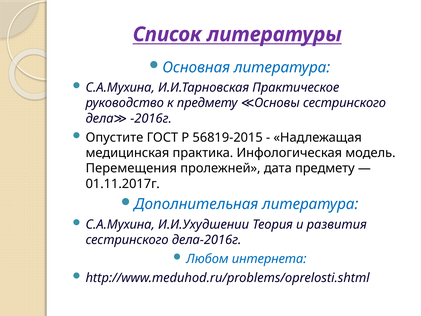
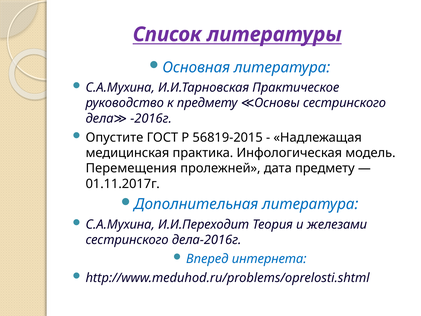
И.И.Ухудшении: И.И.Ухудшении -> И.И.Переходит
развития: развития -> железами
Любом: Любом -> Вперед
